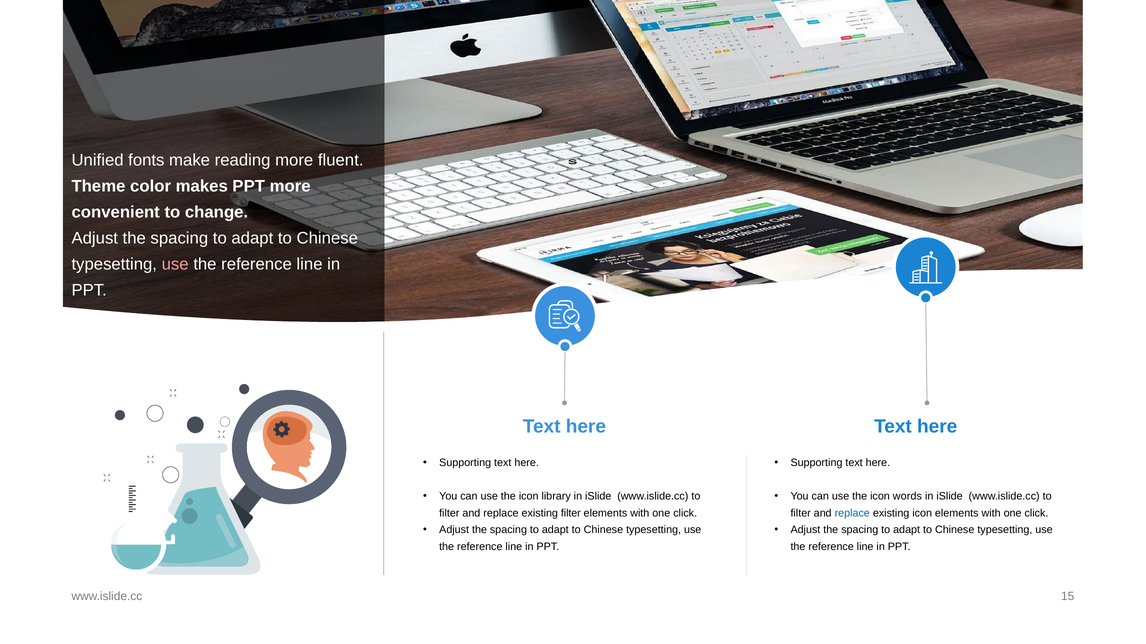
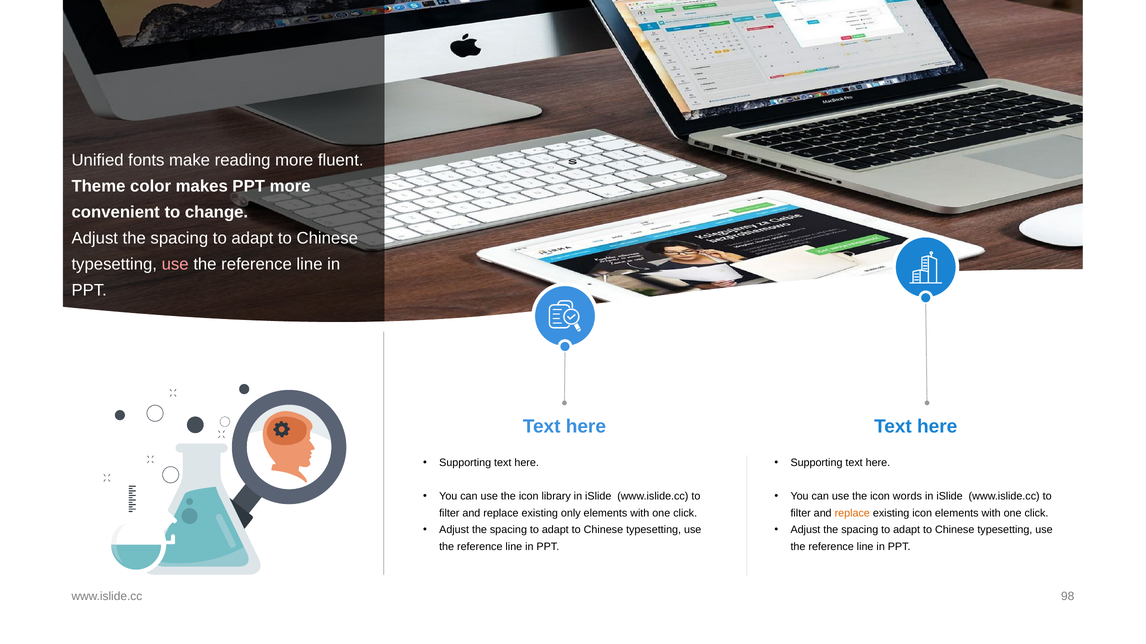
existing filter: filter -> only
replace at (852, 513) colour: blue -> orange
15: 15 -> 98
